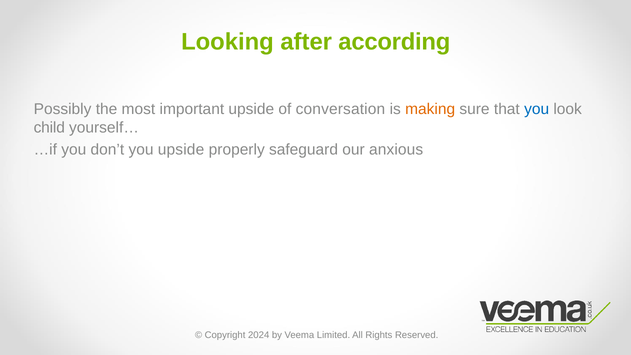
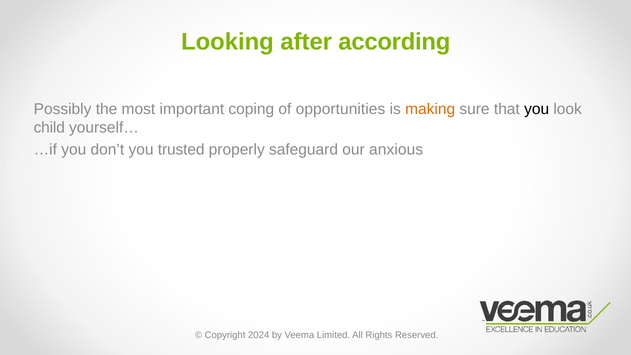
important upside: upside -> coping
conversation: conversation -> opportunities
you at (537, 109) colour: blue -> black
you upside: upside -> trusted
